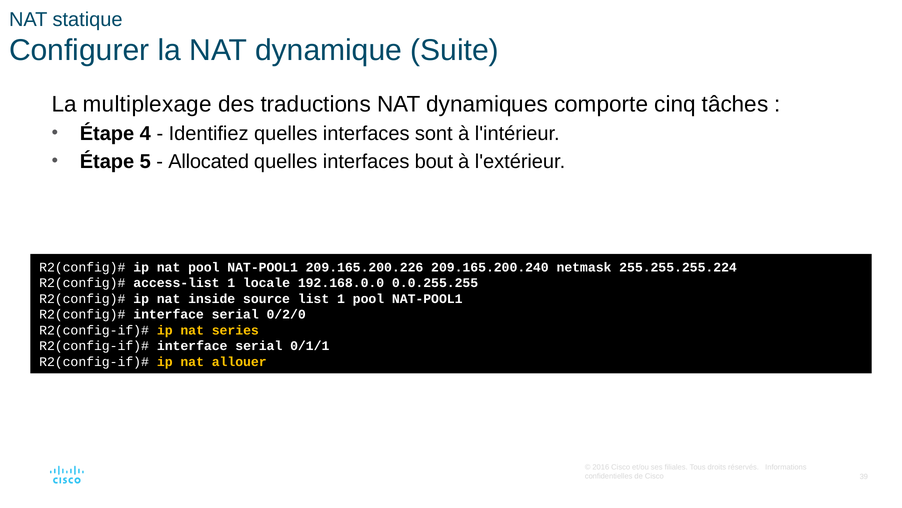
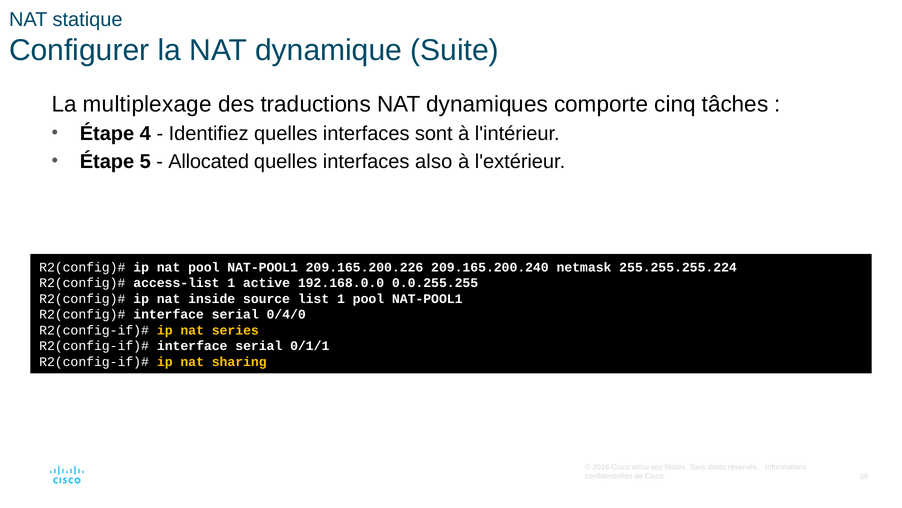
bout: bout -> also
locale: locale -> active
0/2/0: 0/2/0 -> 0/4/0
allouer: allouer -> sharing
